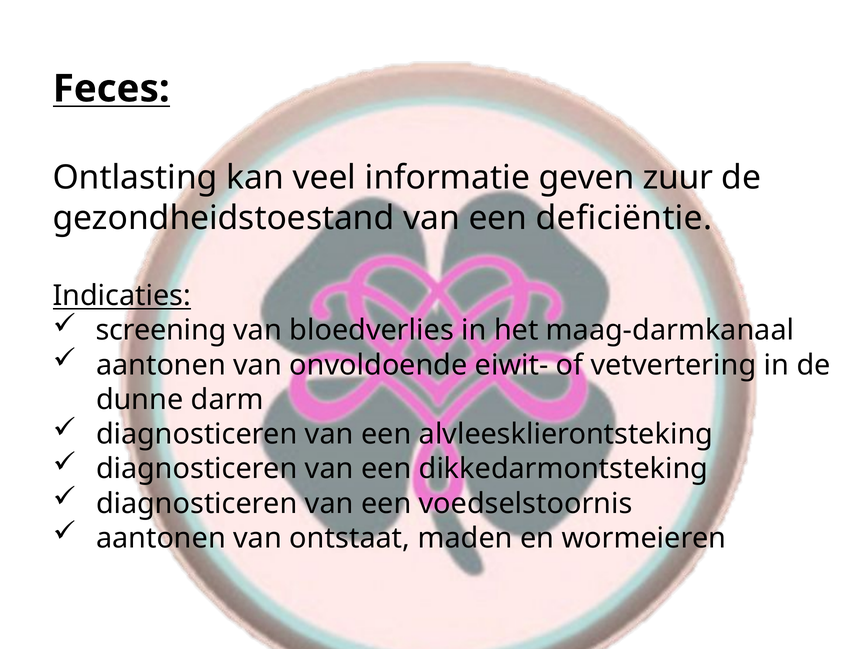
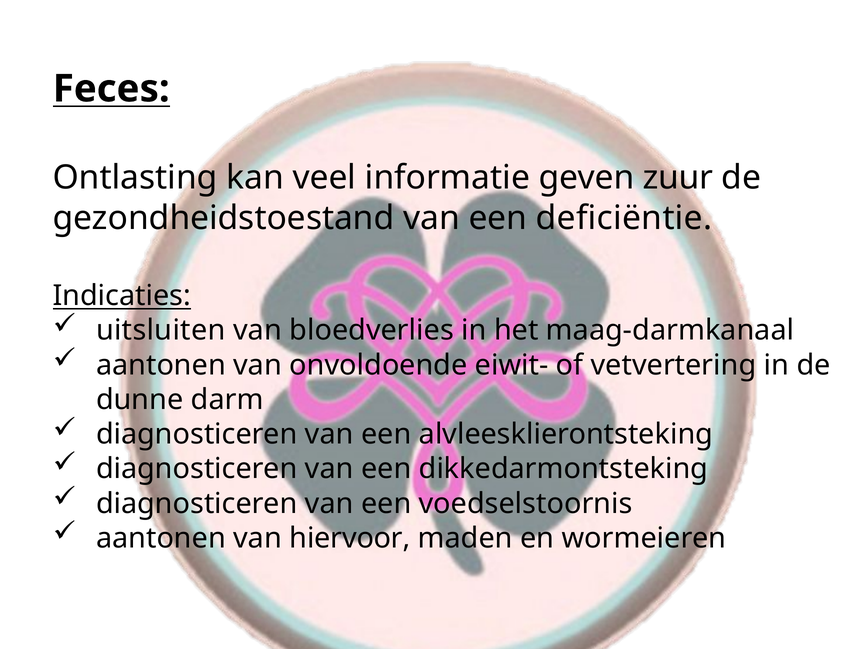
screening: screening -> uitsluiten
ontstaat: ontstaat -> hiervoor
